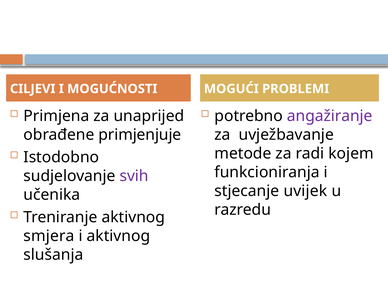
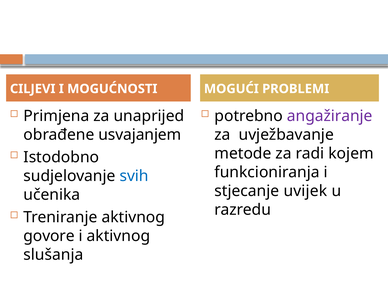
primjenjuje: primjenjuje -> usvajanjem
svih colour: purple -> blue
smjera: smjera -> govore
